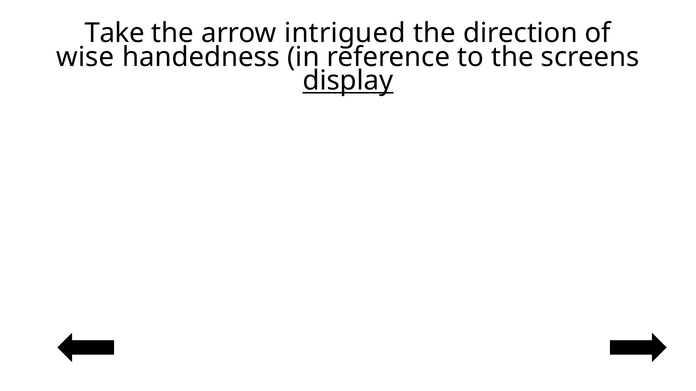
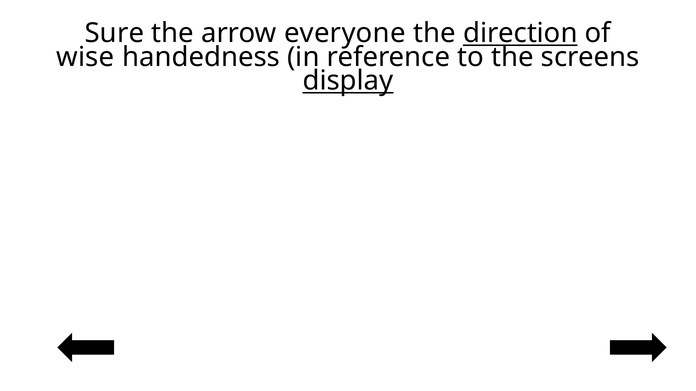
Take: Take -> Sure
intrigued: intrigued -> everyone
direction underline: none -> present
